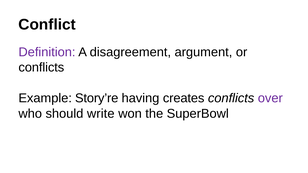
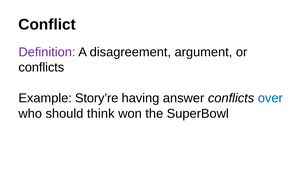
creates: creates -> answer
over colour: purple -> blue
write: write -> think
